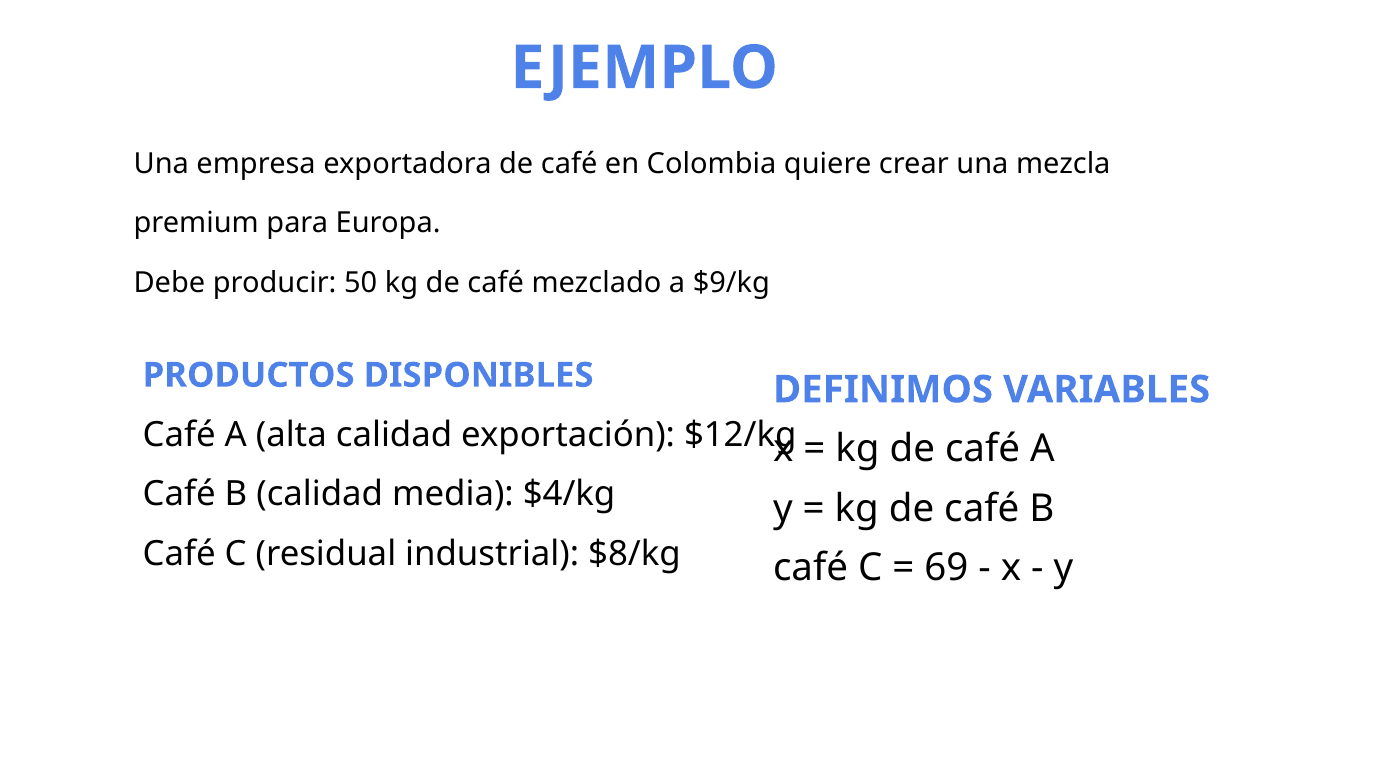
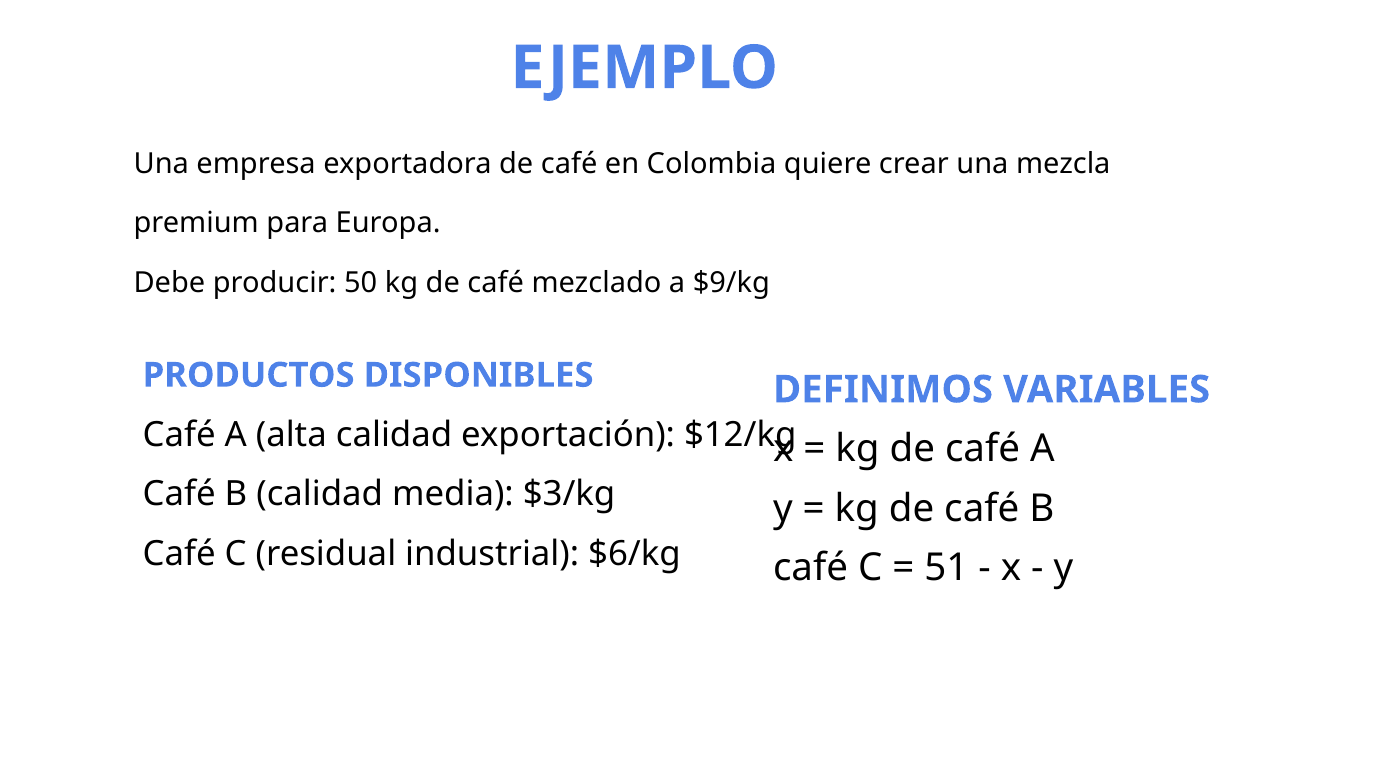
$4/kg: $4/kg -> $3/kg
$8/kg: $8/kg -> $6/kg
69: 69 -> 51
